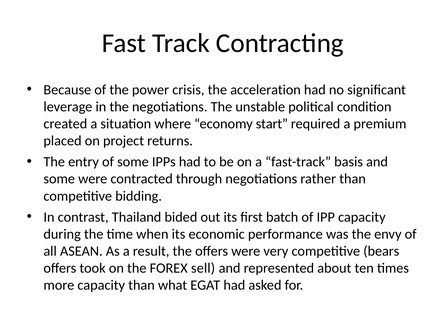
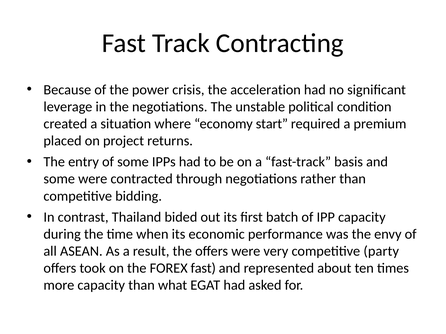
bears: bears -> party
FOREX sell: sell -> fast
